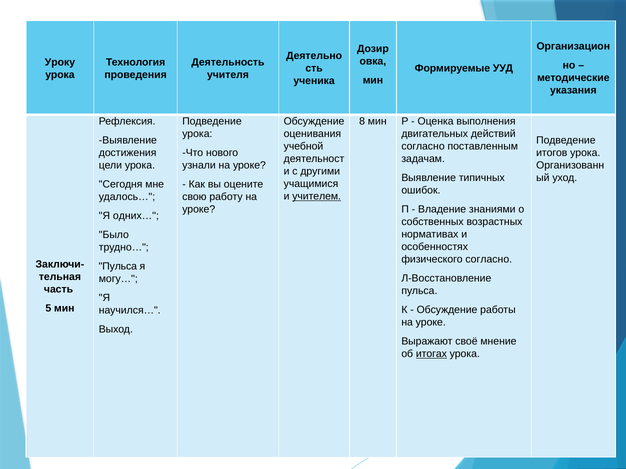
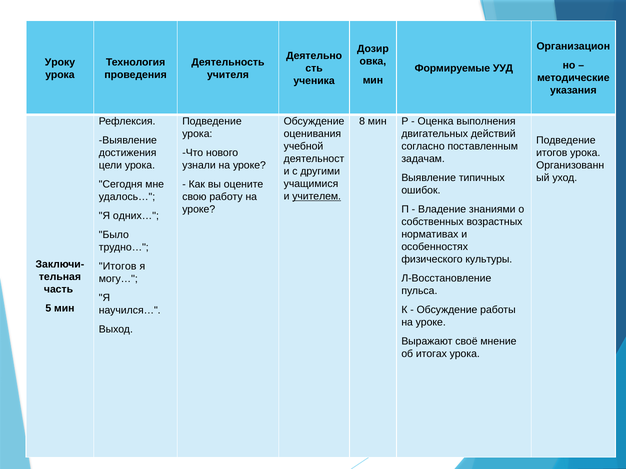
физического согласно: согласно -> культуры
Пульса at (118, 267): Пульса -> Итогов
итогах underline: present -> none
